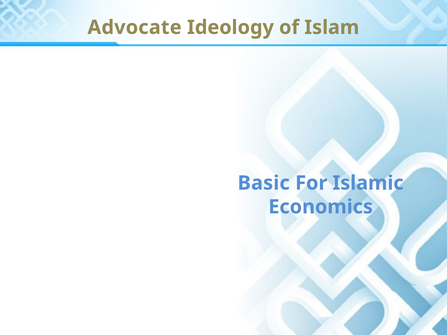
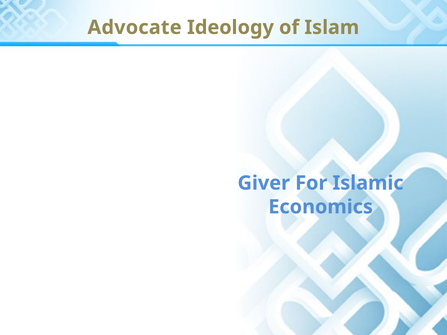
Basic: Basic -> Giver
